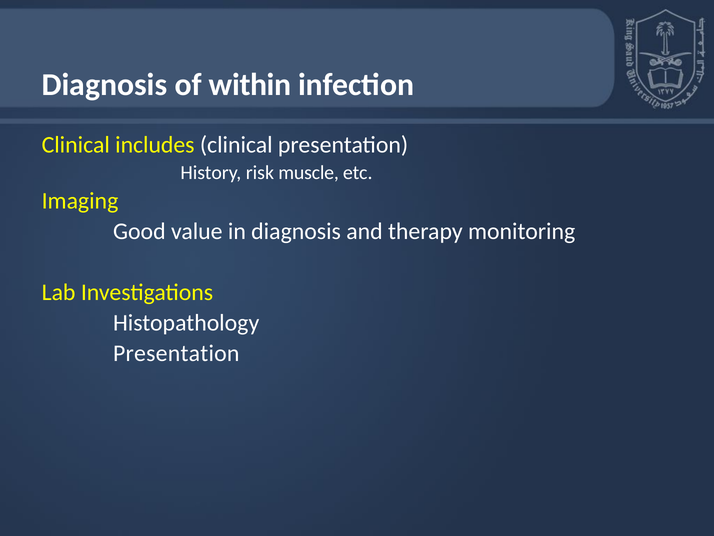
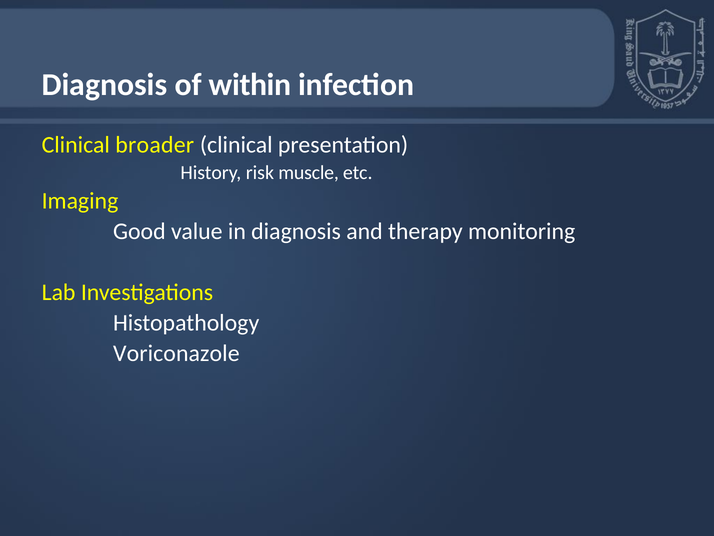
includes: includes -> broader
Presentation at (176, 353): Presentation -> Voriconazole
